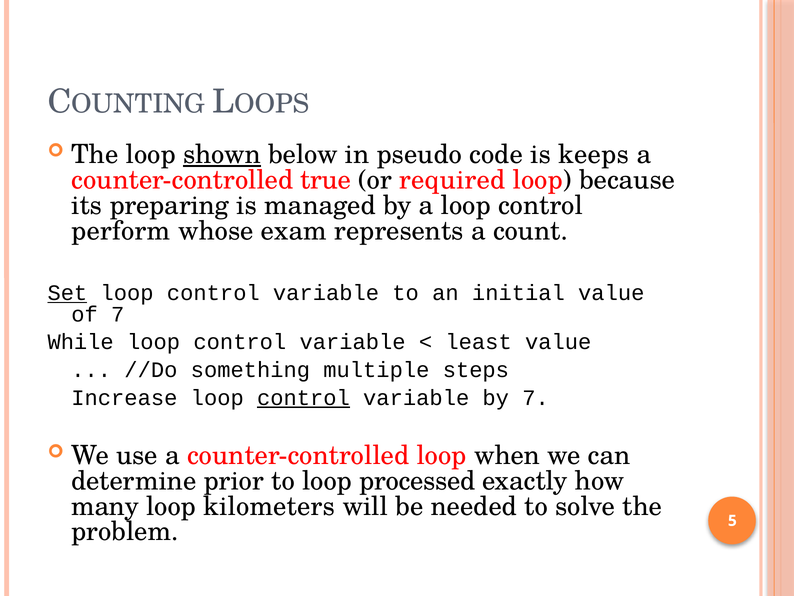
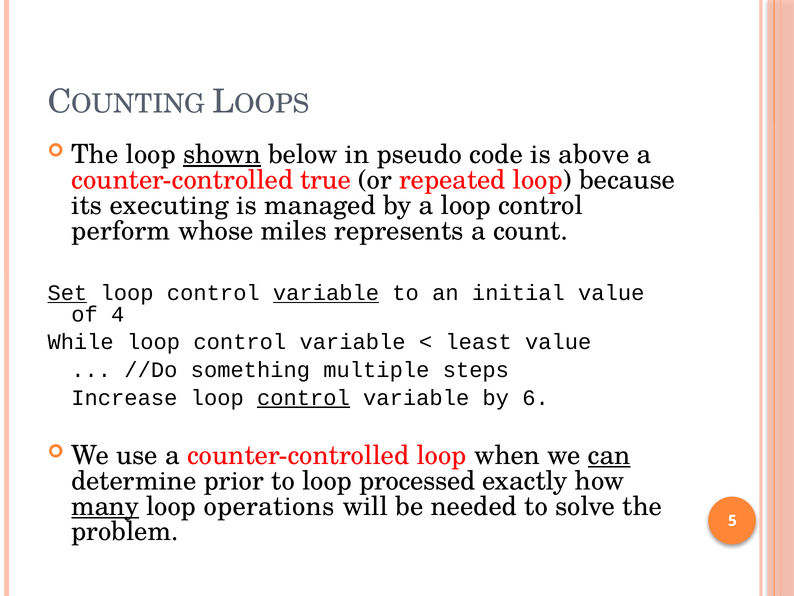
keeps: keeps -> above
required: required -> repeated
preparing: preparing -> executing
exam: exam -> miles
variable at (326, 293) underline: none -> present
of 7: 7 -> 4
by 7: 7 -> 6
can underline: none -> present
many underline: none -> present
kilometers: kilometers -> operations
